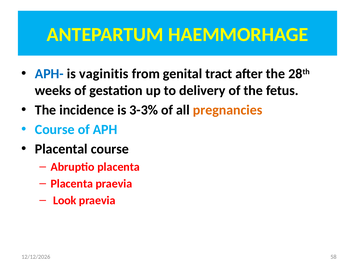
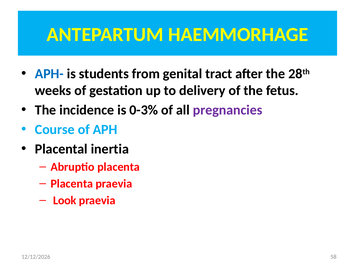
vaginitis: vaginitis -> students
3-3%: 3-3% -> 0-3%
pregnancies colour: orange -> purple
Placental course: course -> inertia
